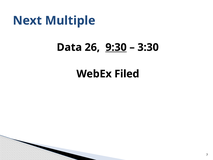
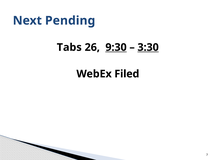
Multiple: Multiple -> Pending
Data: Data -> Tabs
3:30 underline: none -> present
